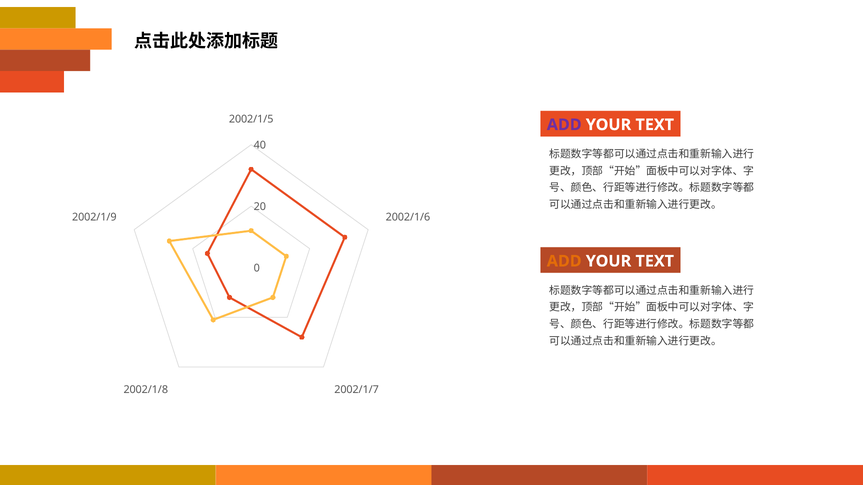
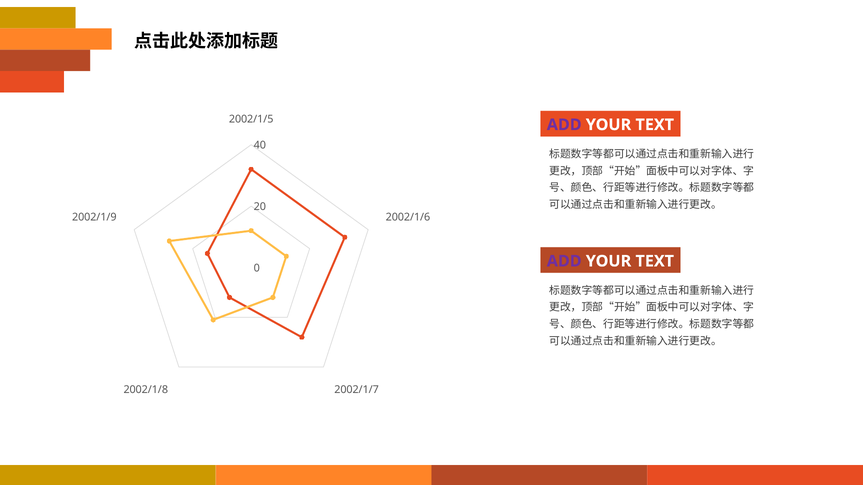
ADD at (564, 261) colour: orange -> purple
